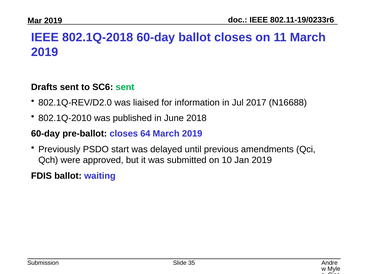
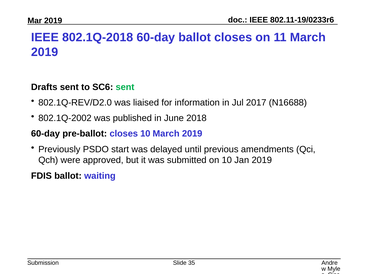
802.1Q-2010: 802.1Q-2010 -> 802.1Q-2002
closes 64: 64 -> 10
